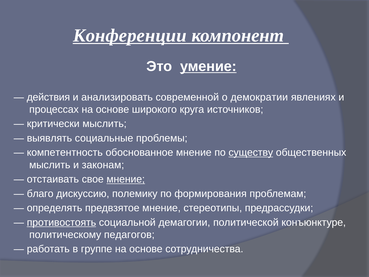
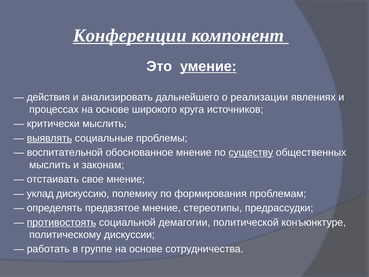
современной: современной -> дальнейшего
демократии: демократии -> реализации
выявлять underline: none -> present
компетентность: компетентность -> воспитательной
мнение at (126, 179) underline: present -> none
благо: благо -> уклад
педагогов: педагогов -> дискуссии
